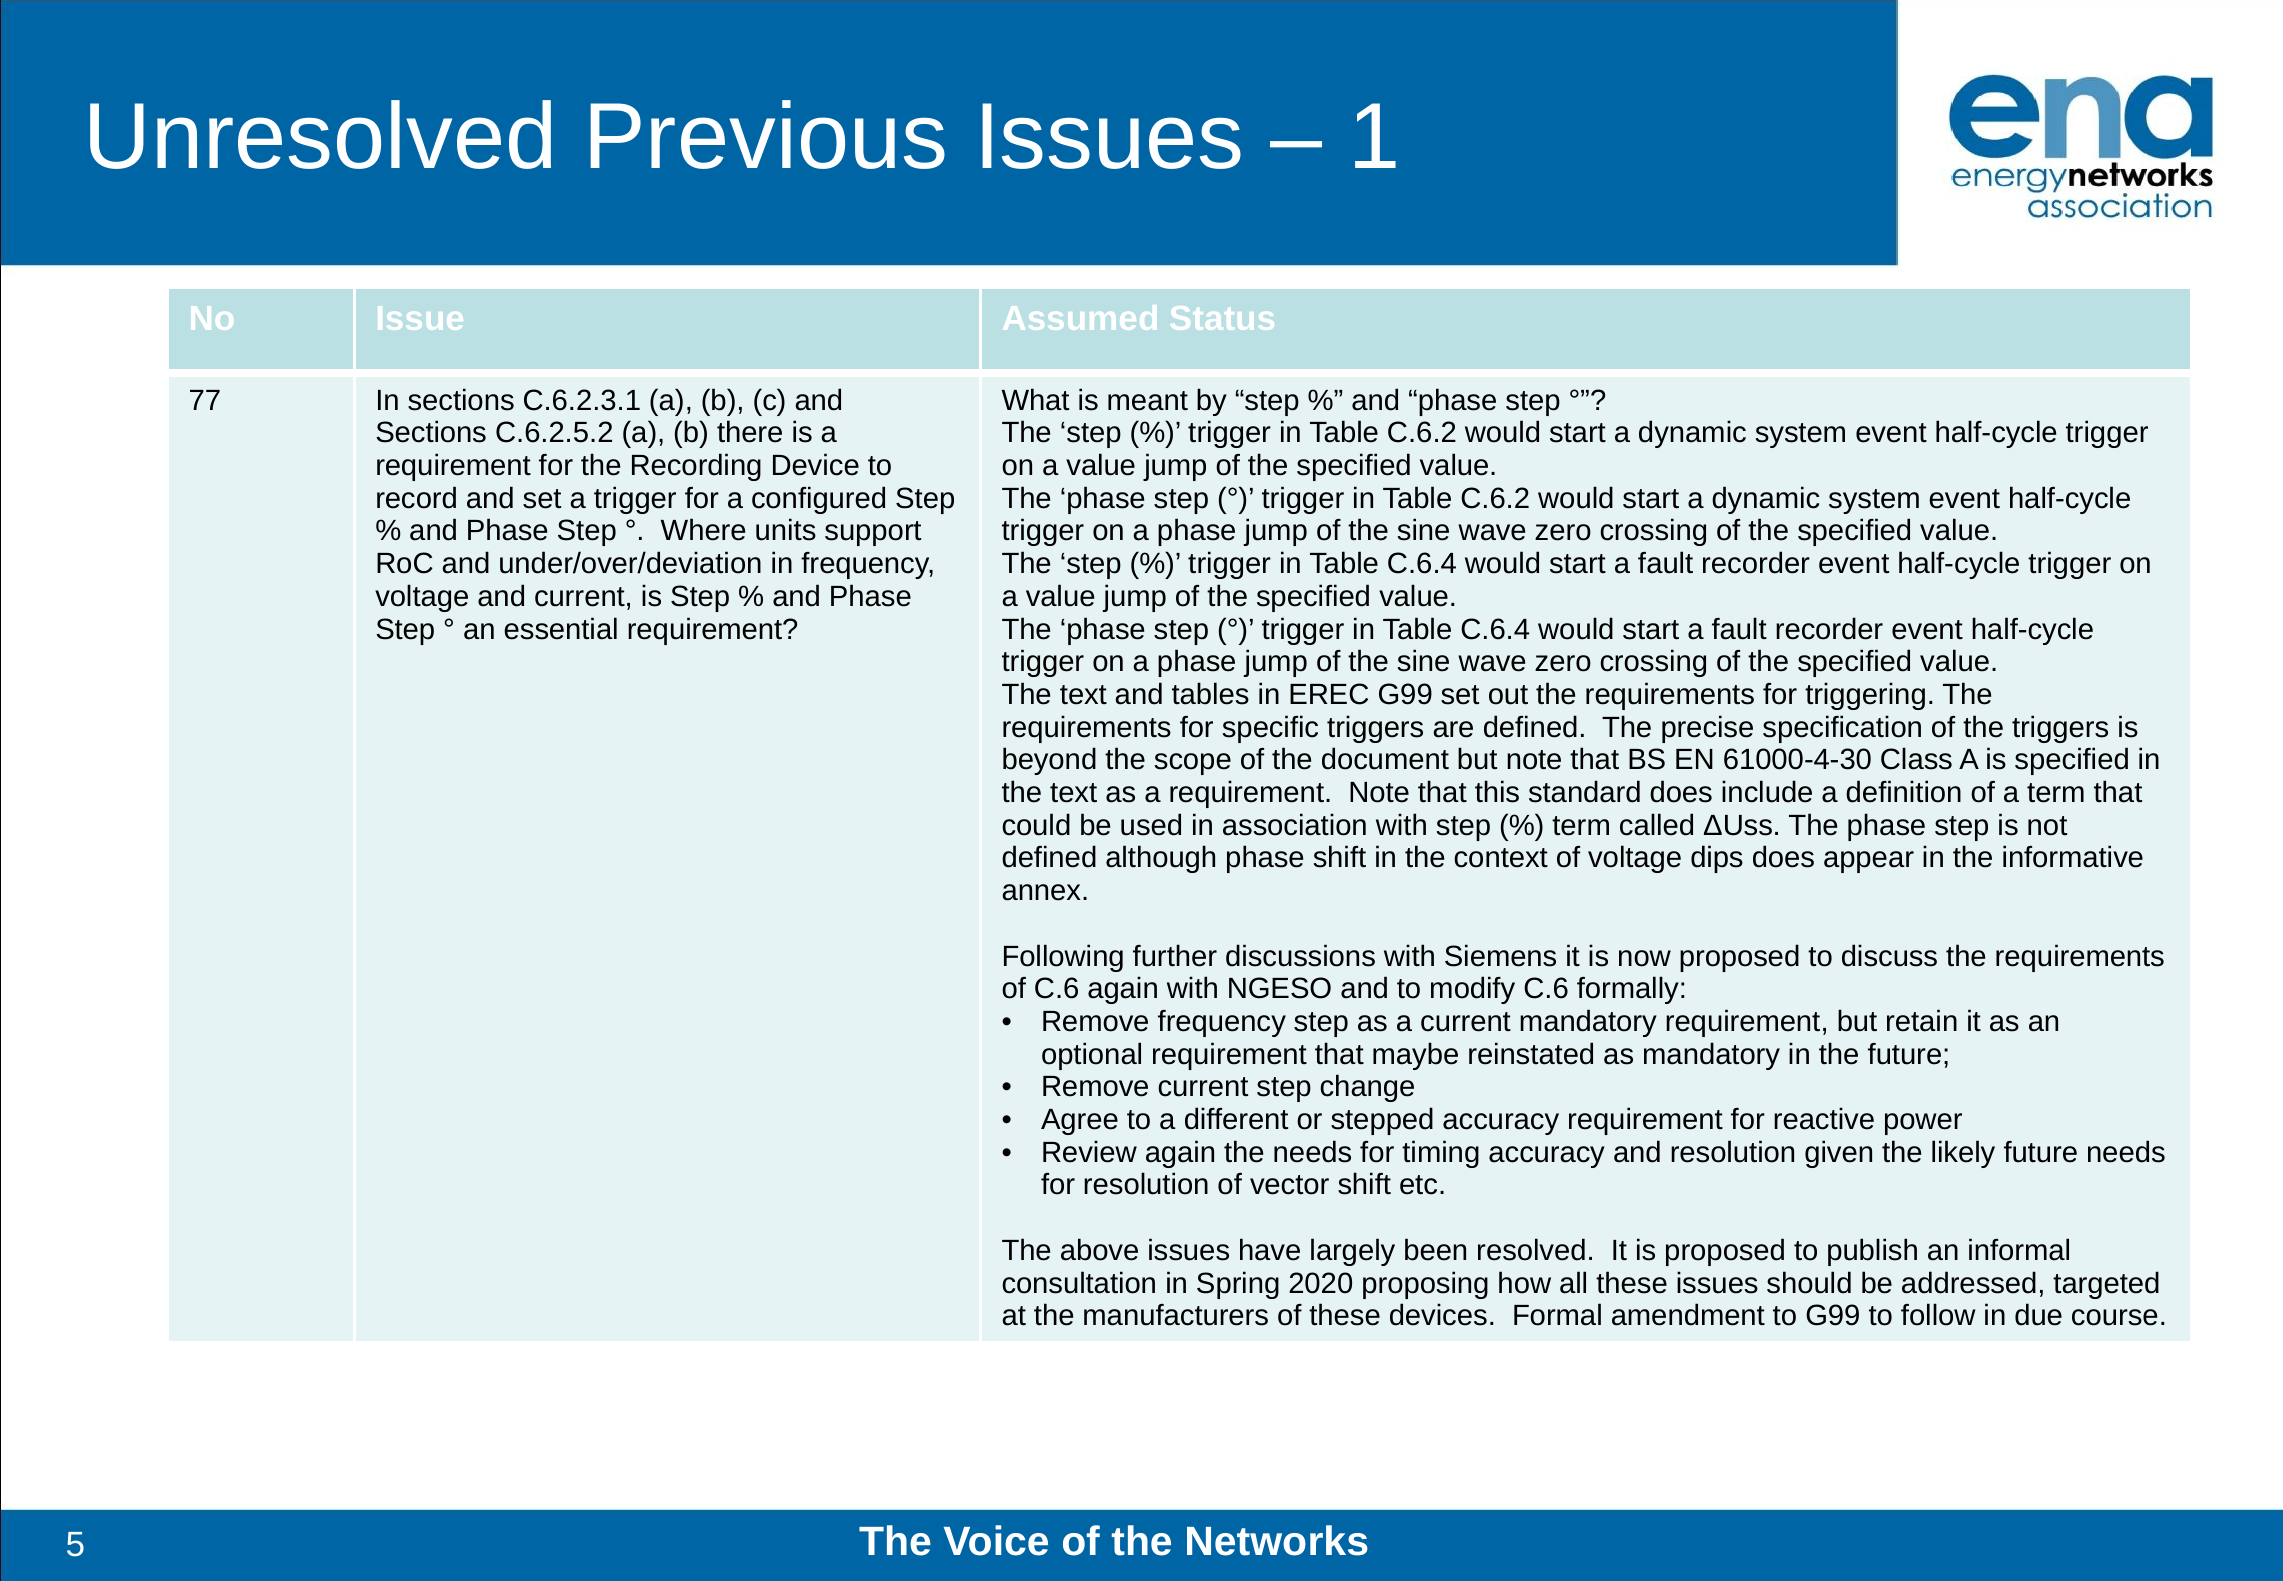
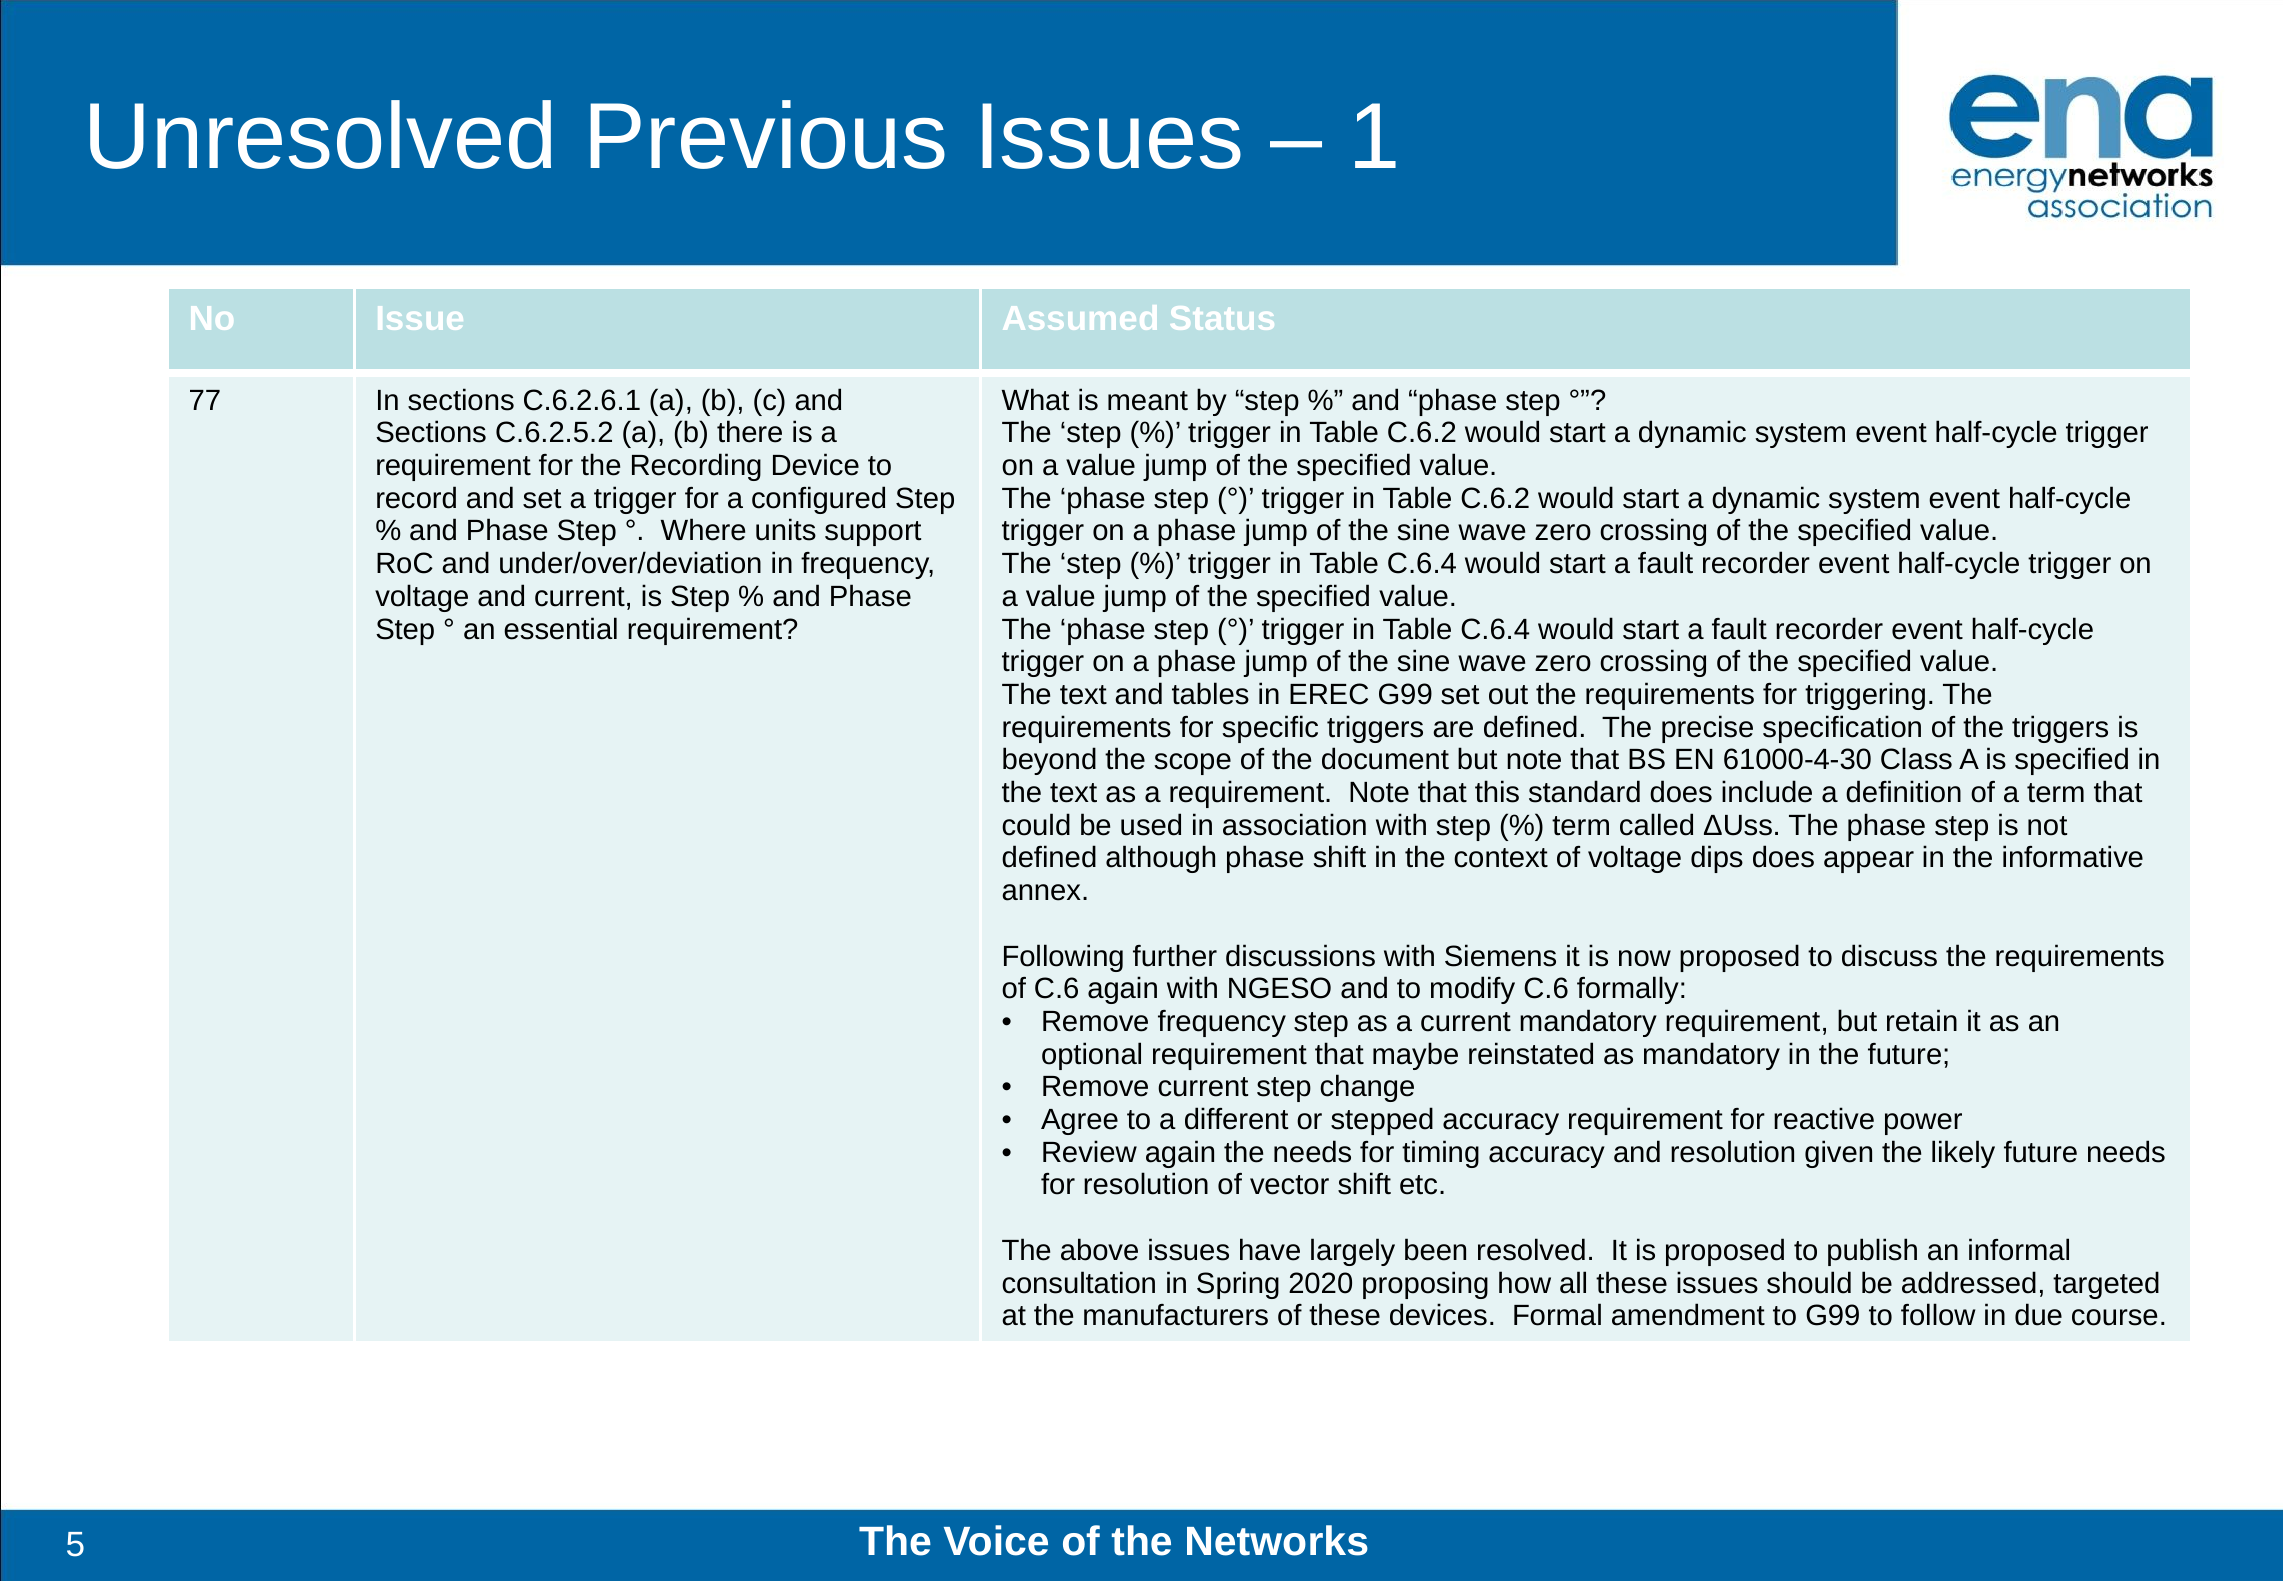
C.6.2.3.1: C.6.2.3.1 -> C.6.2.6.1
